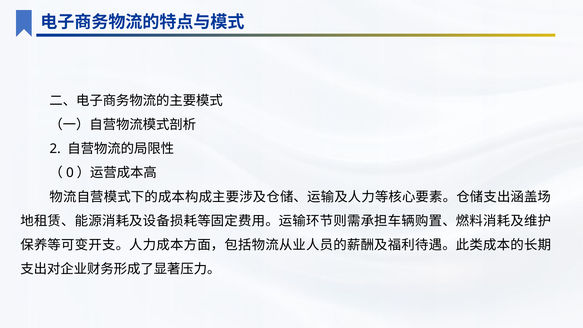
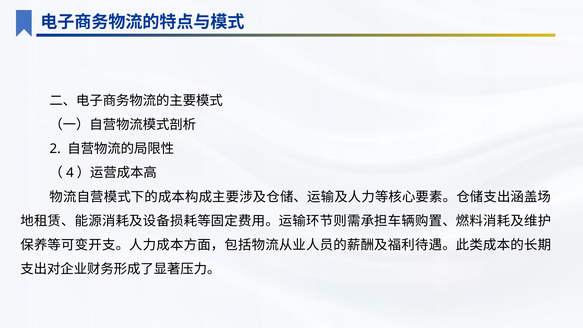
0: 0 -> 4
